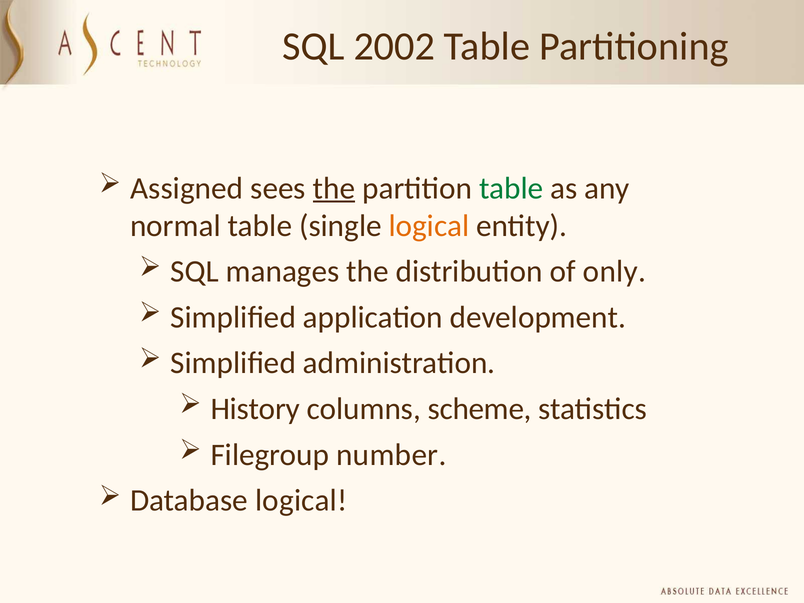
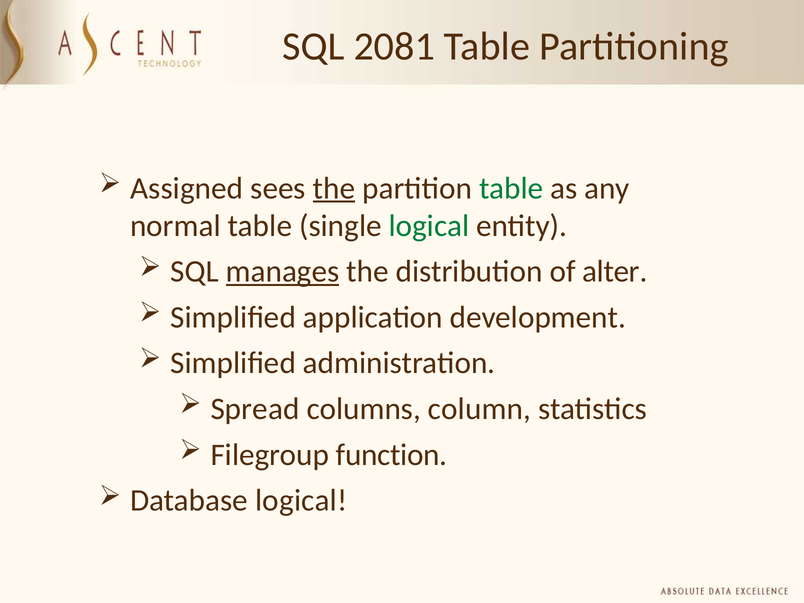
2002: 2002 -> 2081
logical at (429, 226) colour: orange -> green
manages underline: none -> present
only: only -> alter
History: History -> Spread
scheme: scheme -> column
number: number -> function
